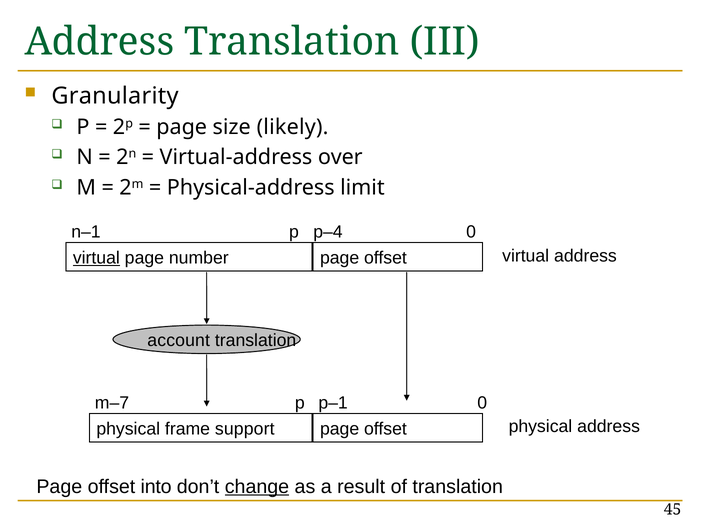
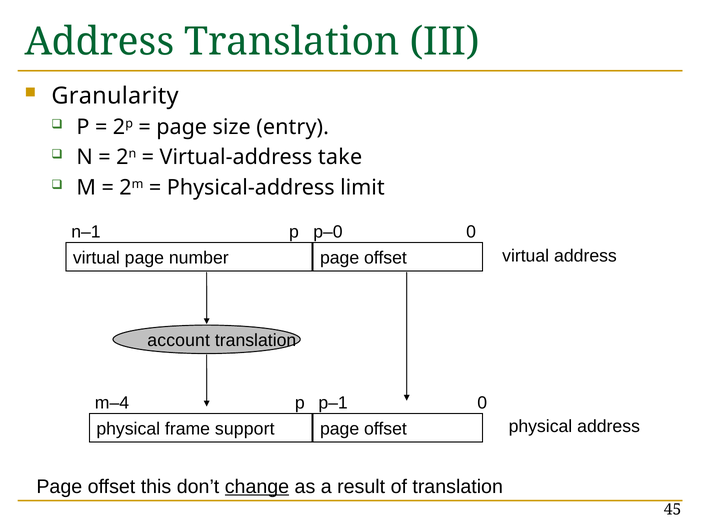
likely: likely -> entry
over: over -> take
p–4: p–4 -> p–0
virtual at (96, 258) underline: present -> none
m–7: m–7 -> m–4
into: into -> this
